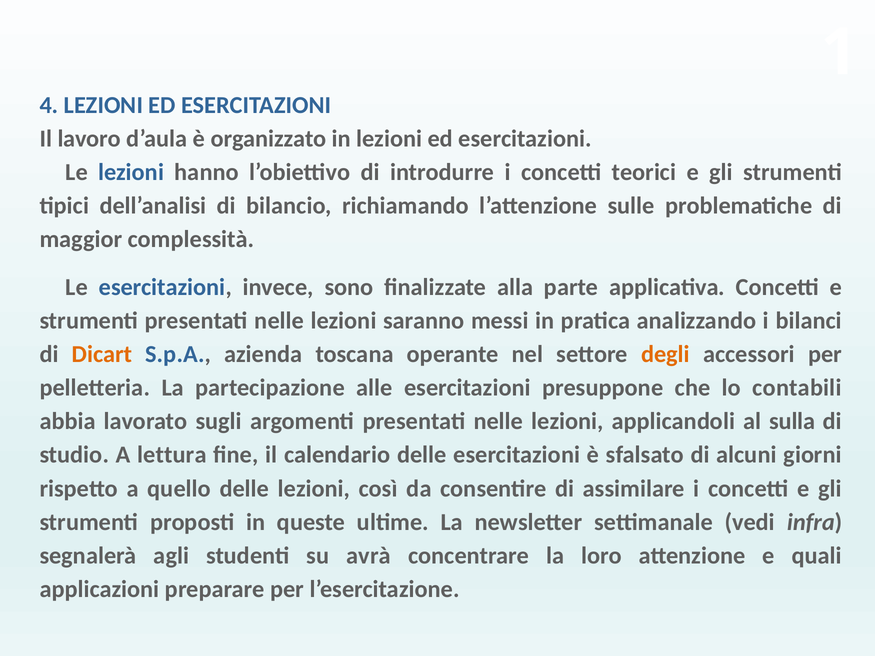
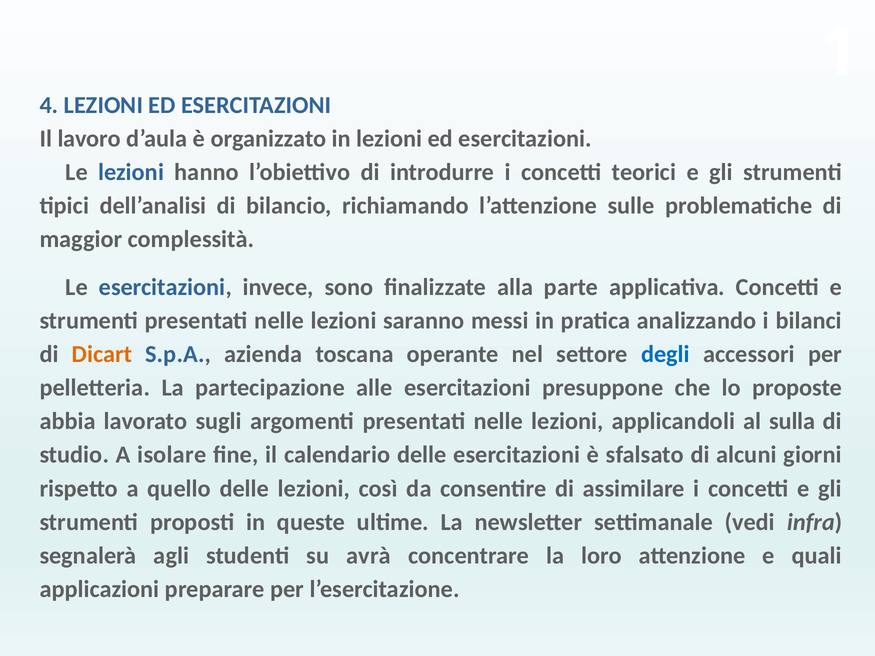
degli colour: orange -> blue
contabili: contabili -> proposte
lettura: lettura -> isolare
